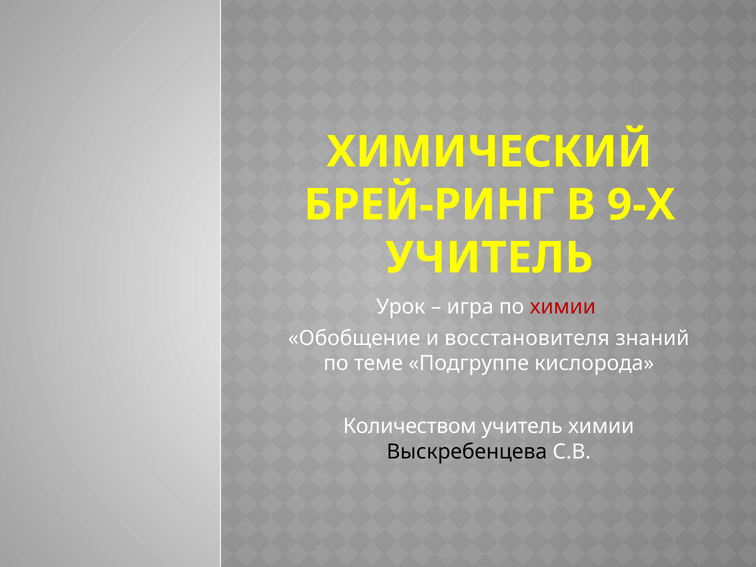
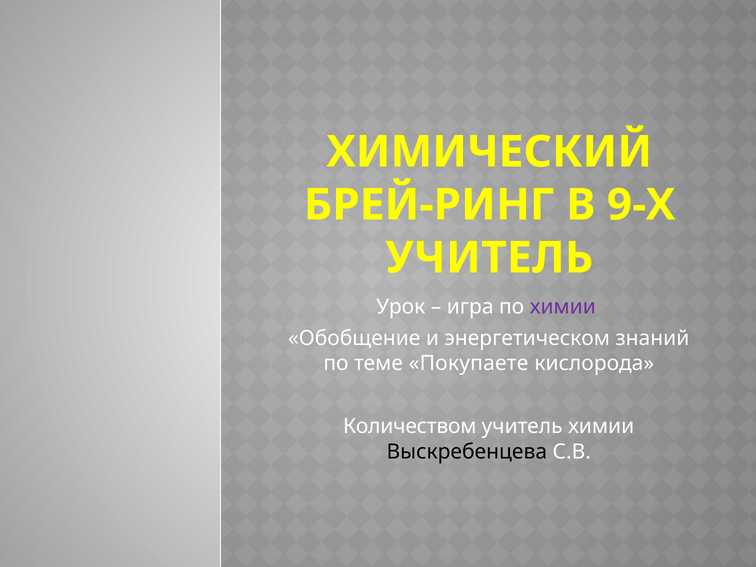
химии at (563, 307) colour: red -> purple
восстановителя: восстановителя -> энергетическом
Подгруппе: Подгруппе -> Покупаете
